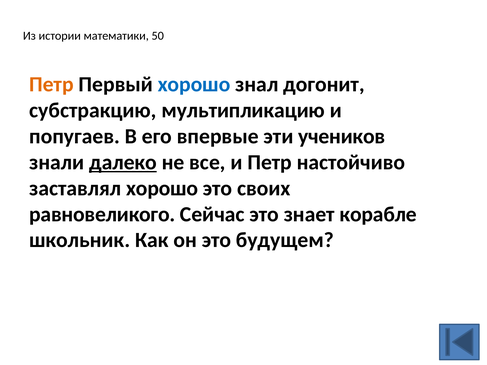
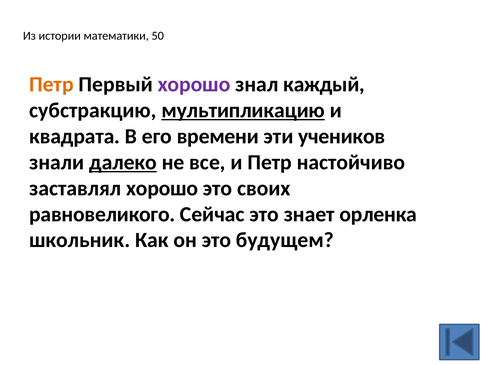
хорошо at (194, 84) colour: blue -> purple
догонит: догонит -> каждый
мультипликацию underline: none -> present
попугаев: попугаев -> квадрата
впервые: впервые -> времени
корабле: корабле -> орленка
